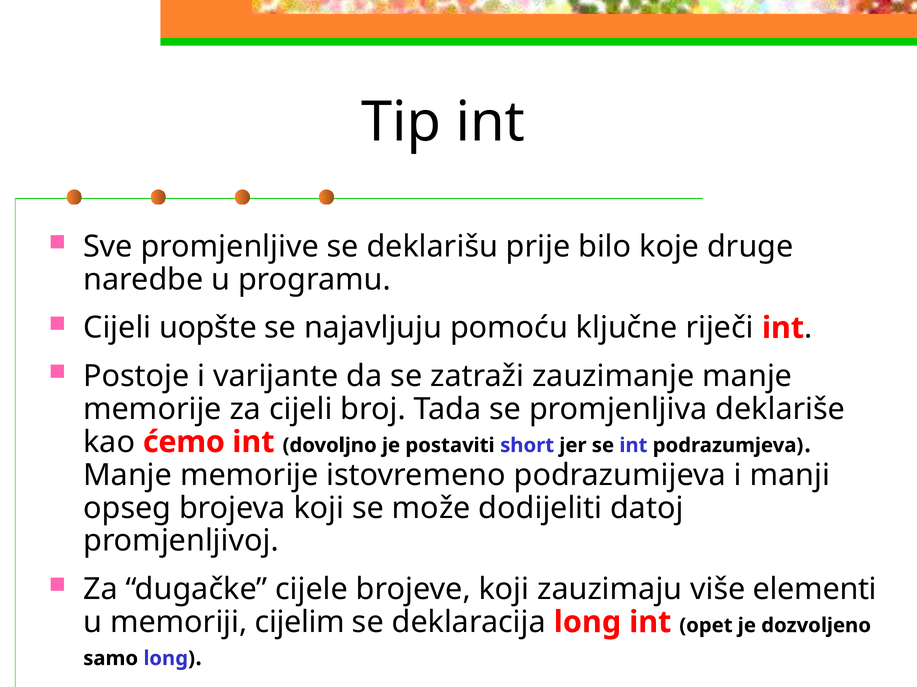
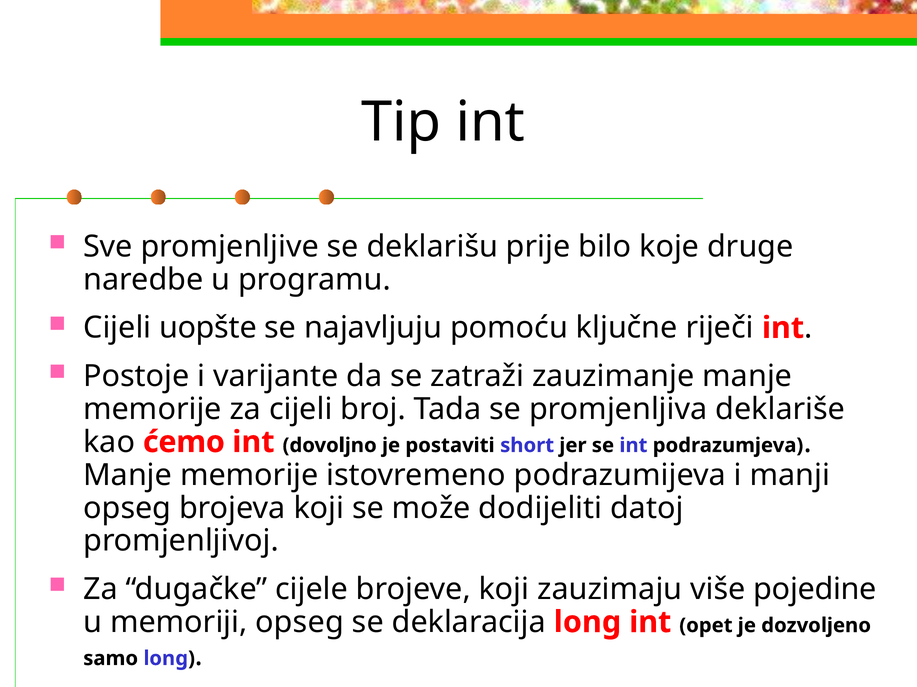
elementi: elementi -> pojedine
memoriji cijelim: cijelim -> opseg
